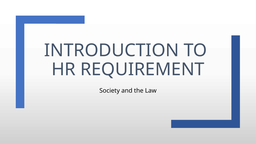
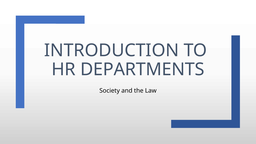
REQUIREMENT: REQUIREMENT -> DEPARTMENTS
